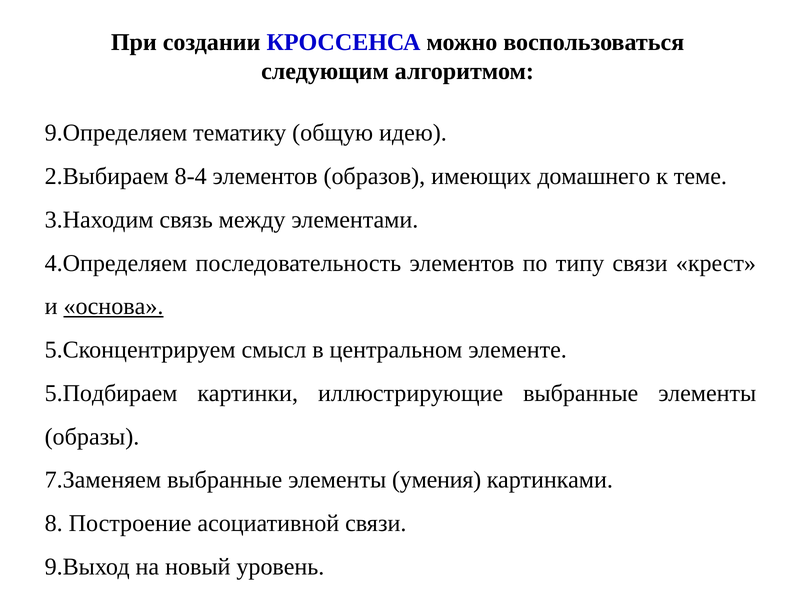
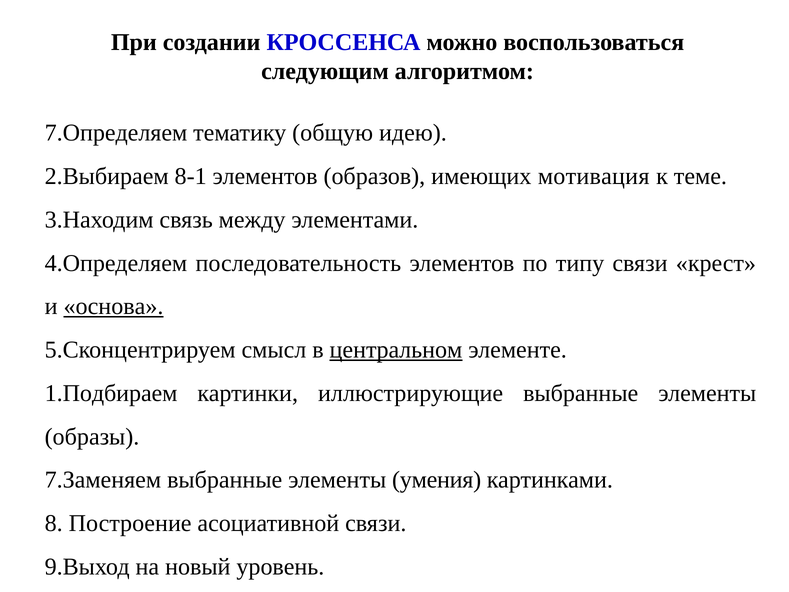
9.Определяем: 9.Определяем -> 7.Определяем
8-4: 8-4 -> 8-1
домашнего: домашнего -> мотивация
центральном underline: none -> present
5.Подбираем: 5.Подбираем -> 1.Подбираем
